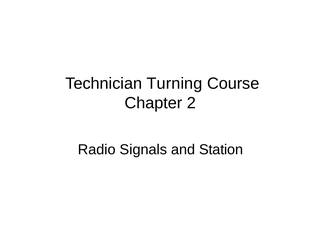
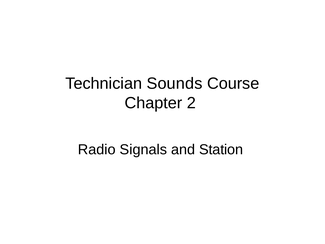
Turning: Turning -> Sounds
